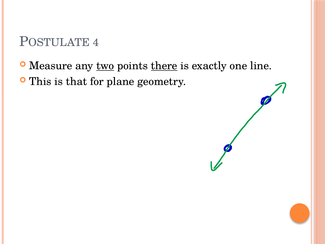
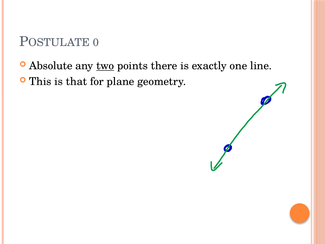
4: 4 -> 0
Measure: Measure -> Absolute
there underline: present -> none
